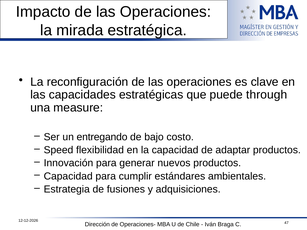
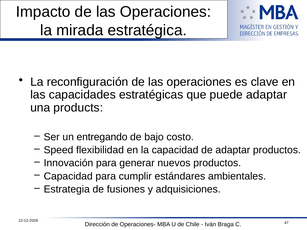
puede through: through -> adaptar
measure: measure -> products
